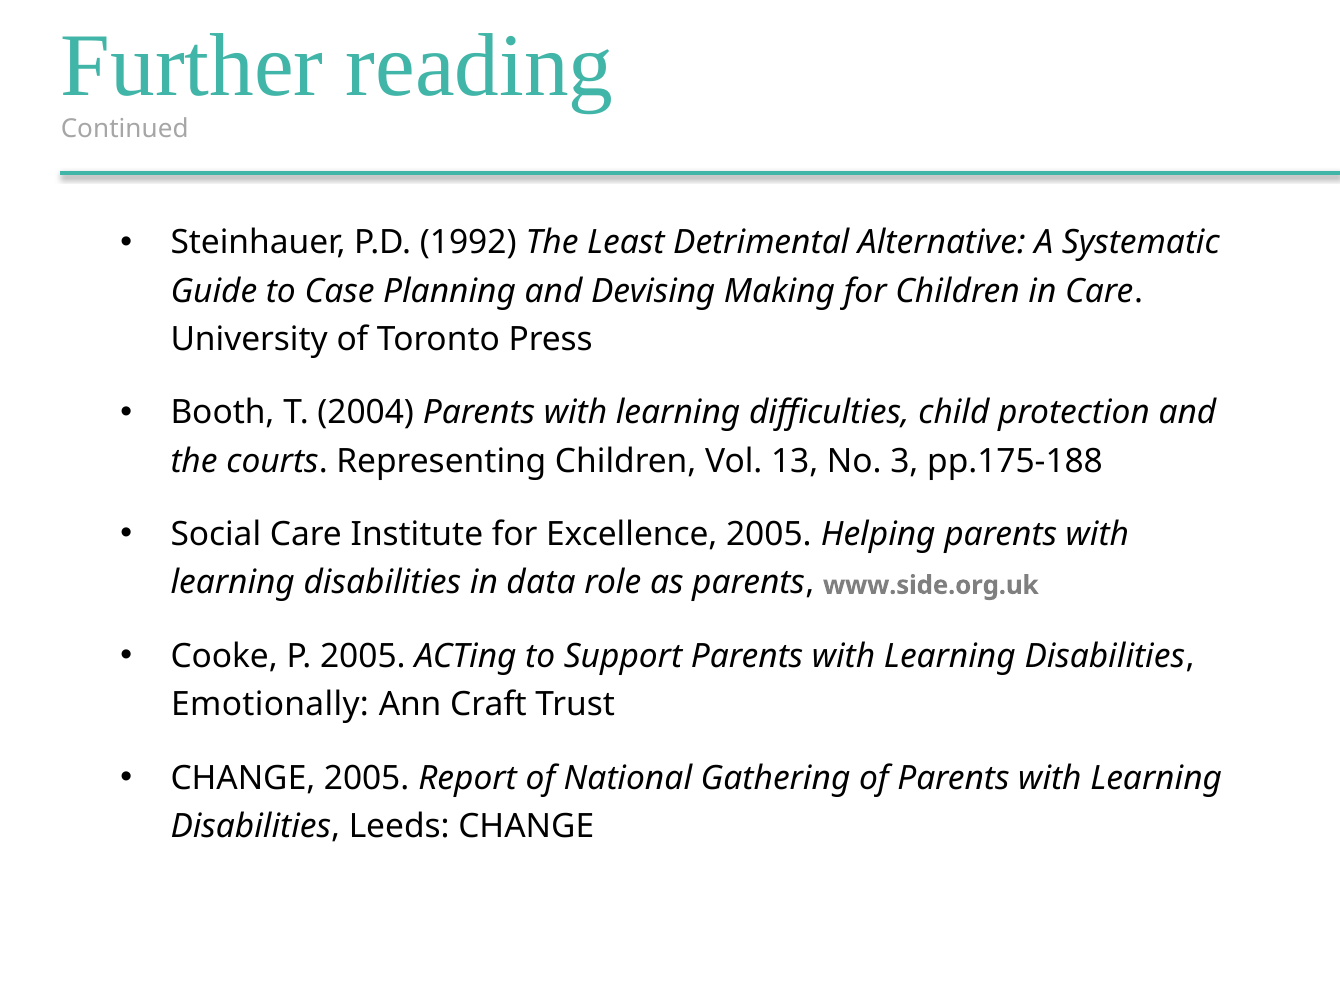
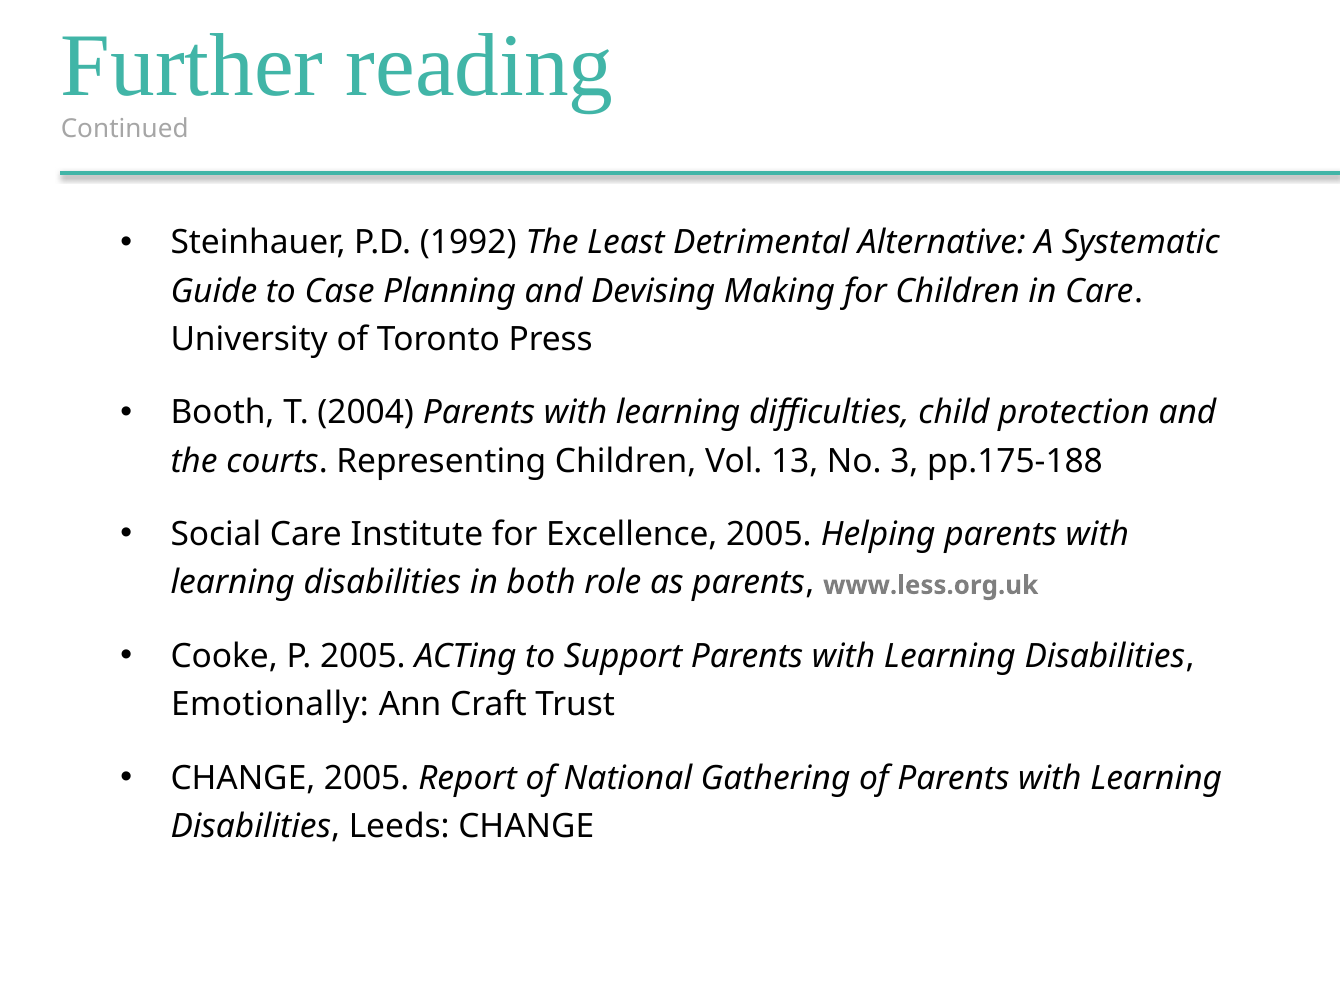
data: data -> both
www.side.org.uk: www.side.org.uk -> www.less.org.uk
